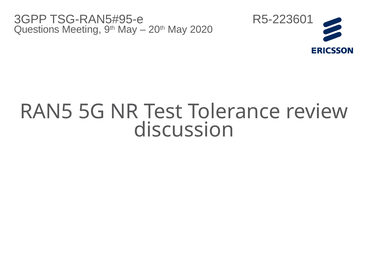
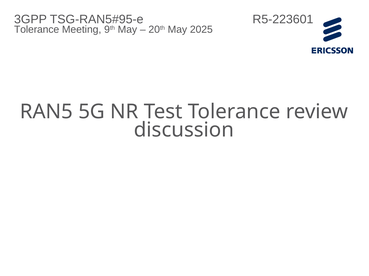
Questions at (37, 30): Questions -> Tolerance
2020: 2020 -> 2025
